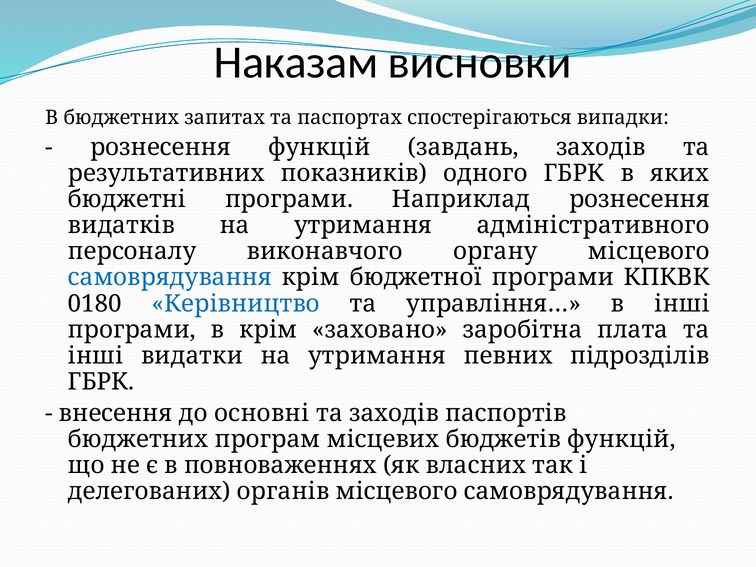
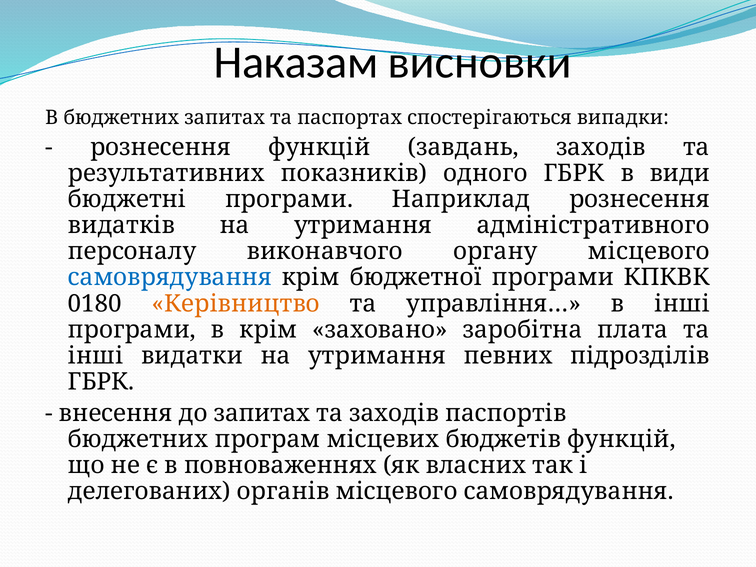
яких: яких -> види
Керівництво colour: blue -> orange
до основні: основні -> запитах
